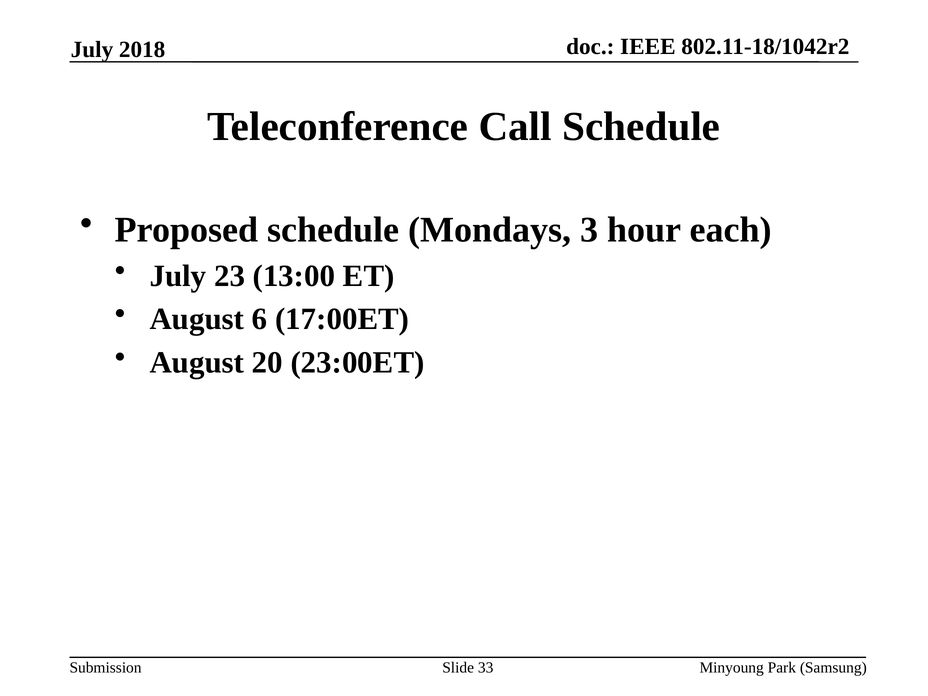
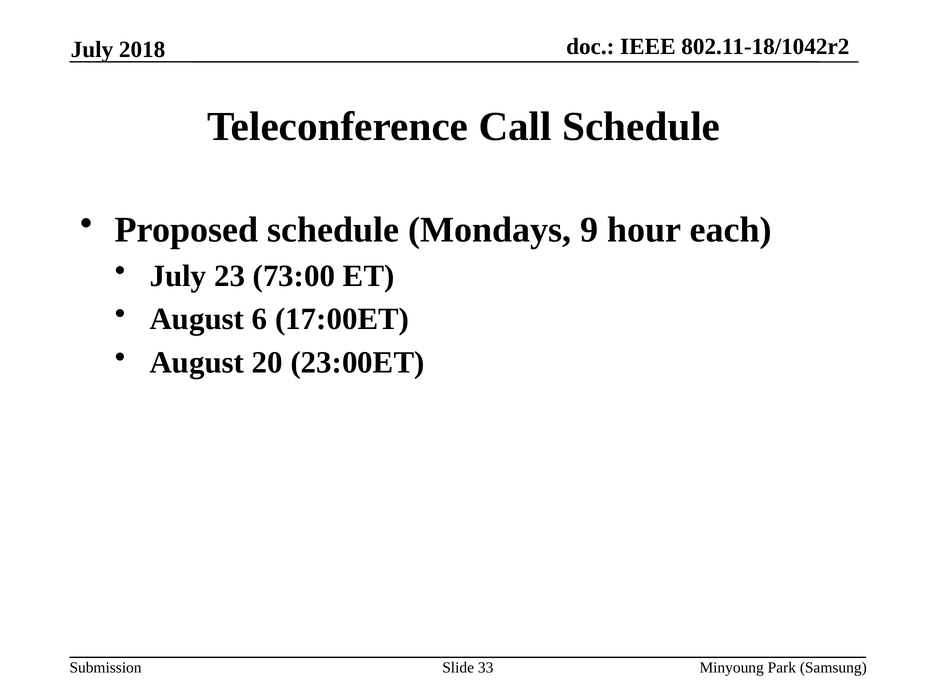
3: 3 -> 9
13:00: 13:00 -> 73:00
